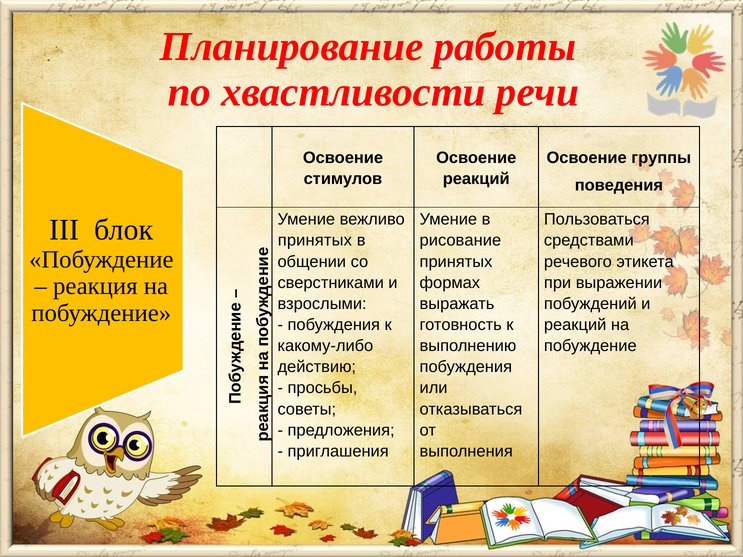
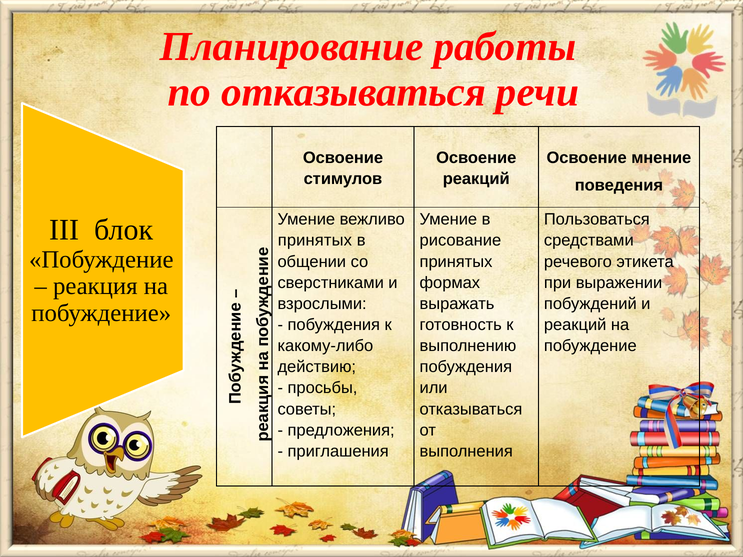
хвастливости at (354, 92): хвастливости -> отказываться
группы: группы -> мнение
